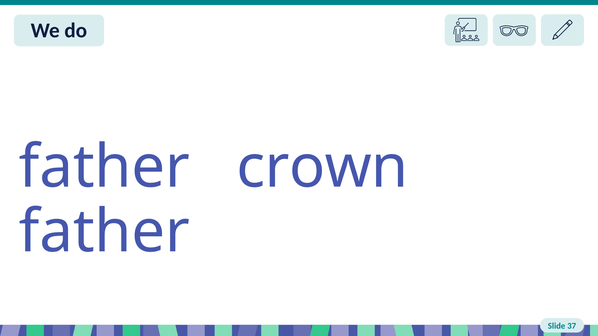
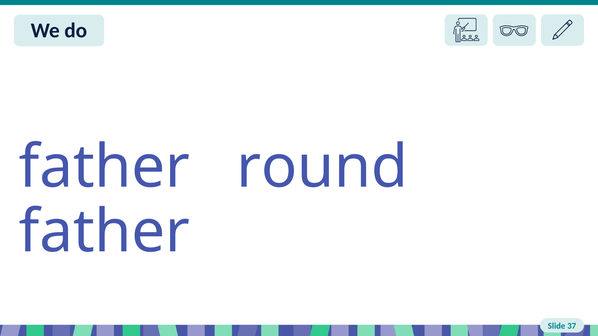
crown: crown -> round
